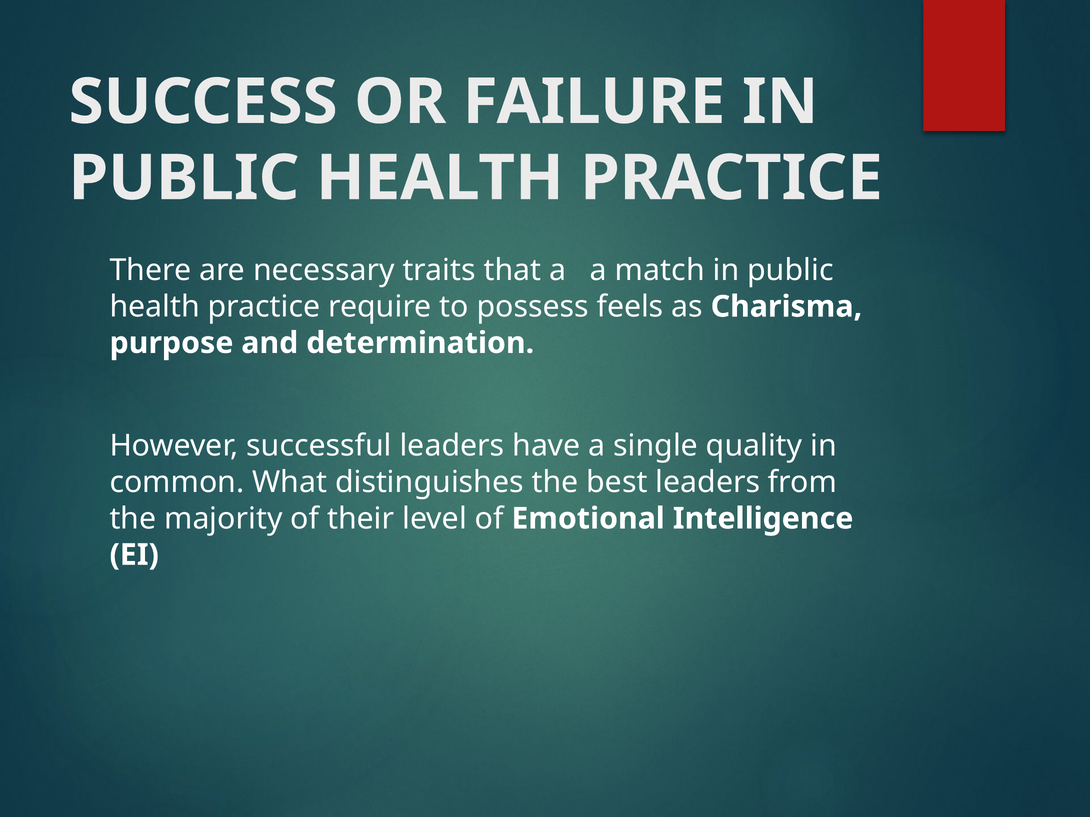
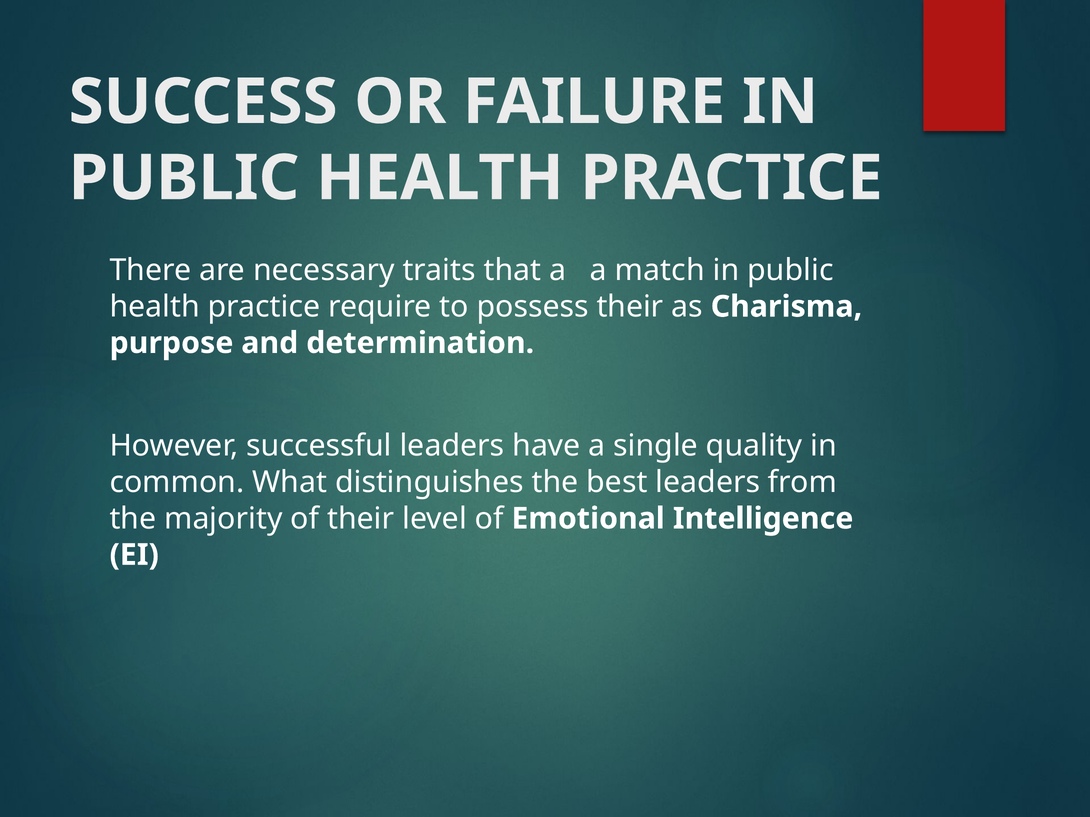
possess feels: feels -> their
